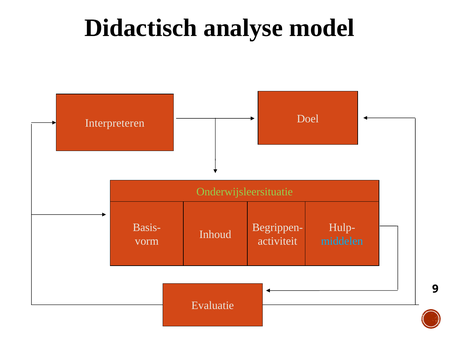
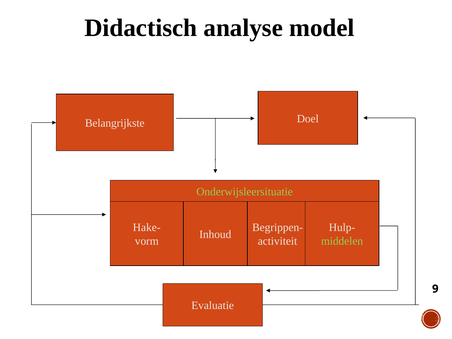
Interpreteren: Interpreteren -> Belangrijkste
Basis-: Basis- -> Hake-
middelen colour: light blue -> light green
